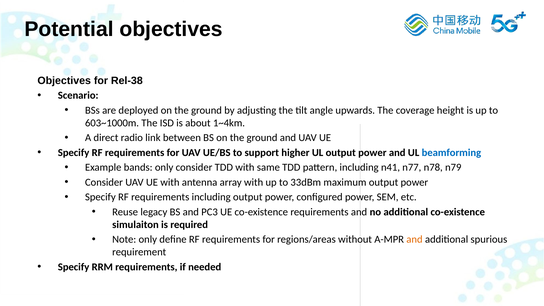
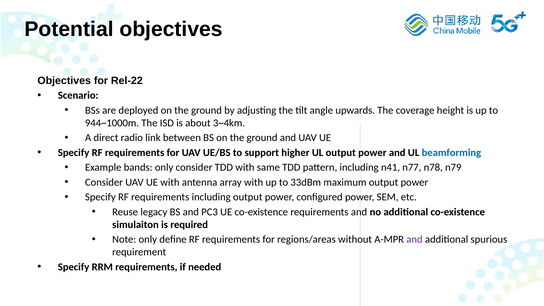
Rel-38: Rel-38 -> Rel-22
603~1000m: 603~1000m -> 944~1000m
1~4km: 1~4km -> 3~4km
and at (414, 239) colour: orange -> purple
